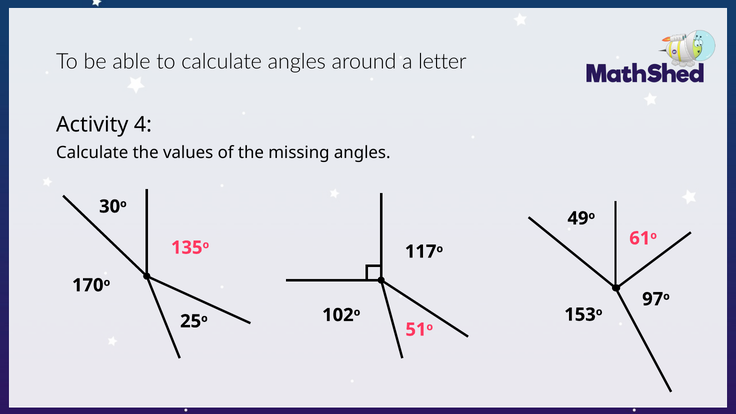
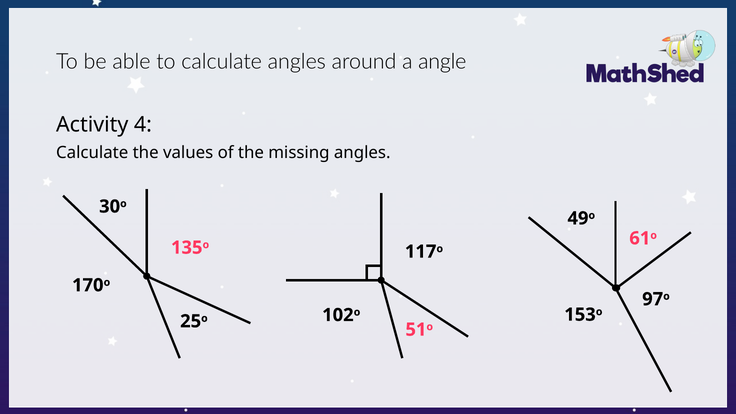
letter: letter -> angle
